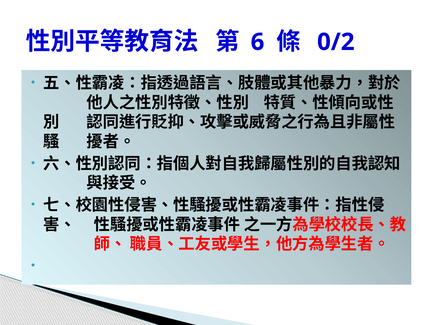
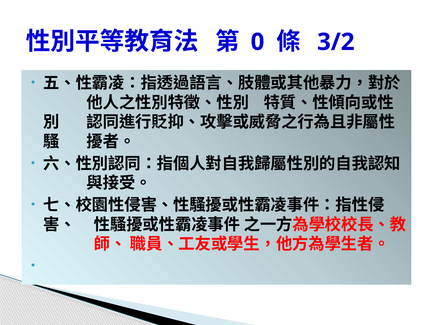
6: 6 -> 0
0/2: 0/2 -> 3/2
